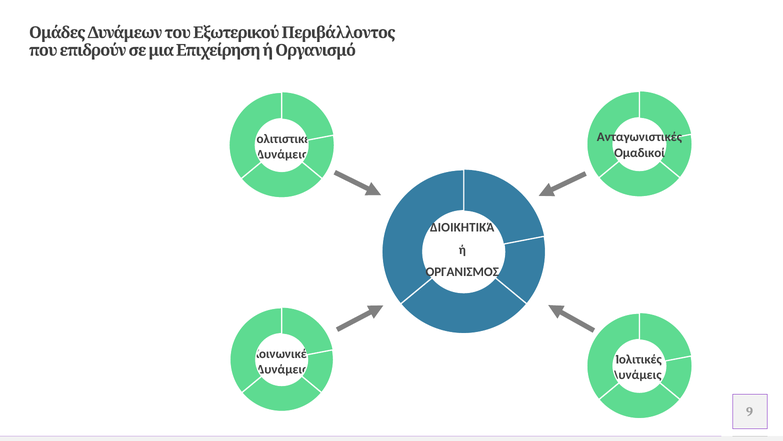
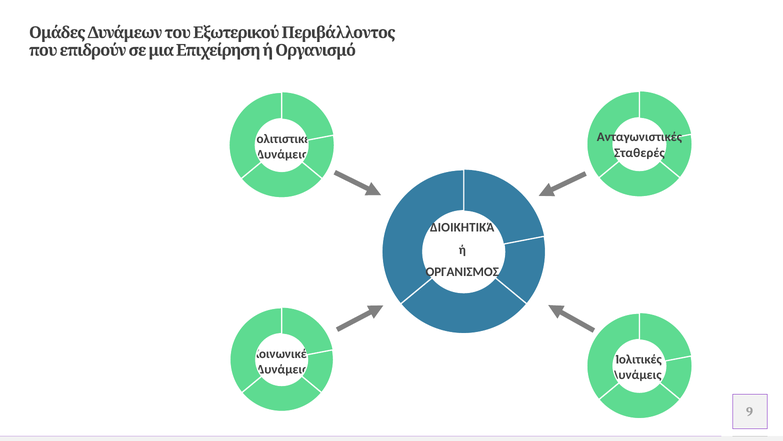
Ομαδικοί: Ομαδικοί -> Σταθερές
